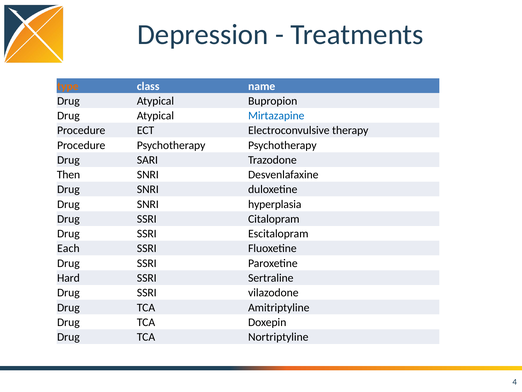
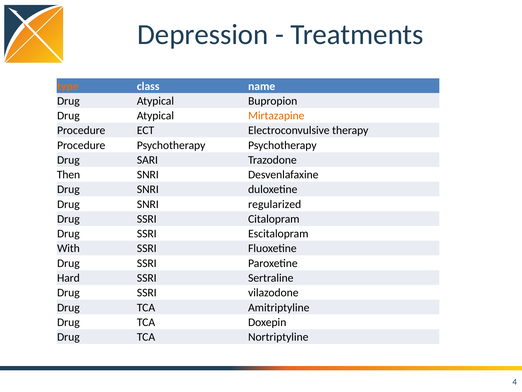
Mirtazapine colour: blue -> orange
hyperplasia: hyperplasia -> regularized
Each: Each -> With
